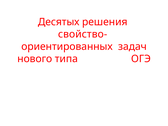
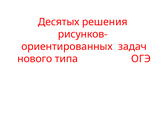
свойство-: свойство- -> рисунков-
